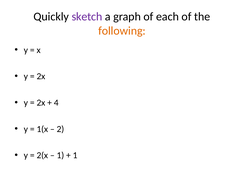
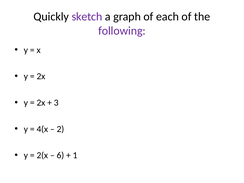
following colour: orange -> purple
4: 4 -> 3
1(x: 1(x -> 4(x
1 at (60, 155): 1 -> 6
